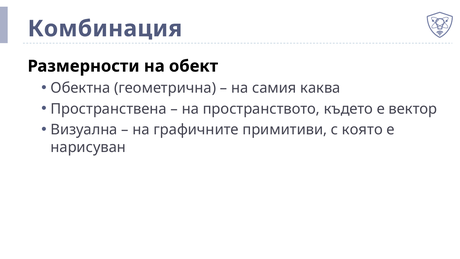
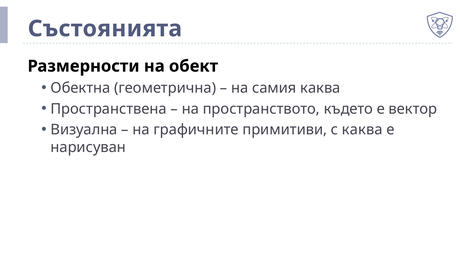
Комбинация: Комбинация -> Състоянията
с която: която -> каква
